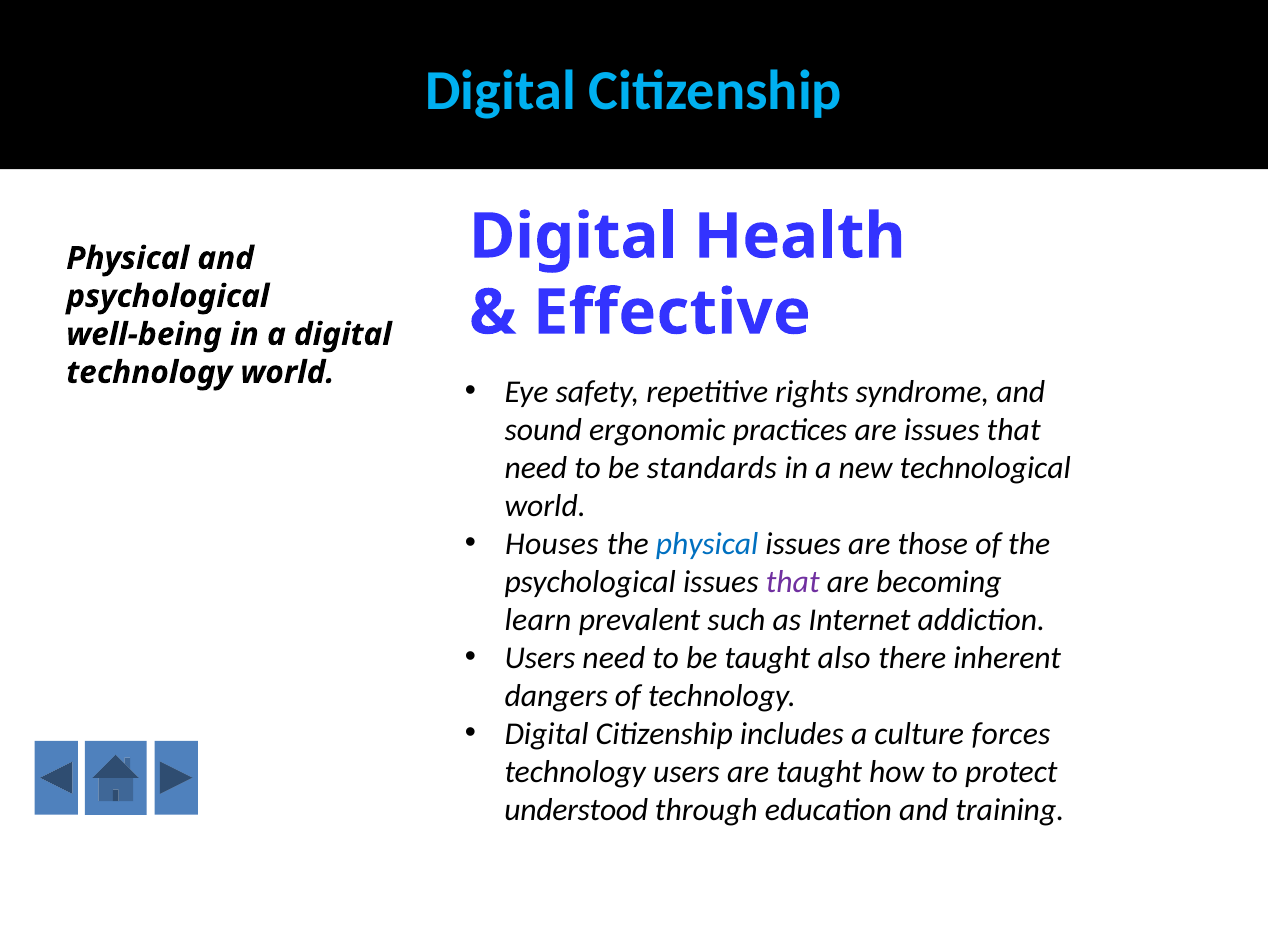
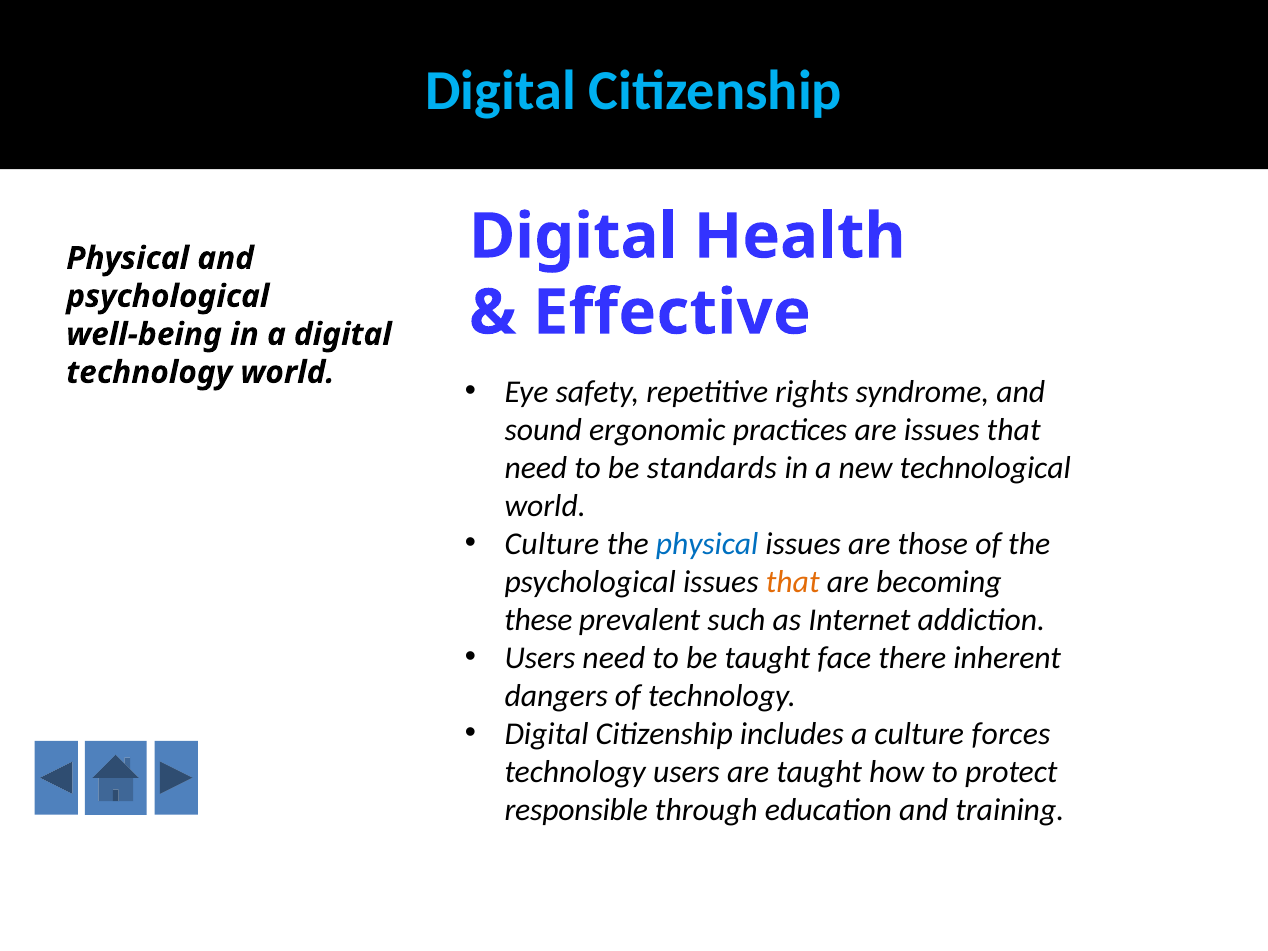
Houses at (552, 544): Houses -> Culture
that at (793, 582) colour: purple -> orange
learn: learn -> these
also: also -> face
understood: understood -> responsible
